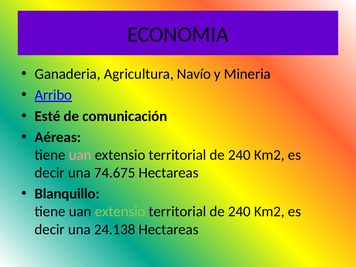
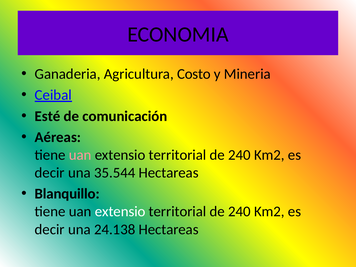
Navío: Navío -> Costo
Arribo: Arribo -> Ceibal
74.675: 74.675 -> 35.544
extensio at (120, 212) colour: light green -> white
